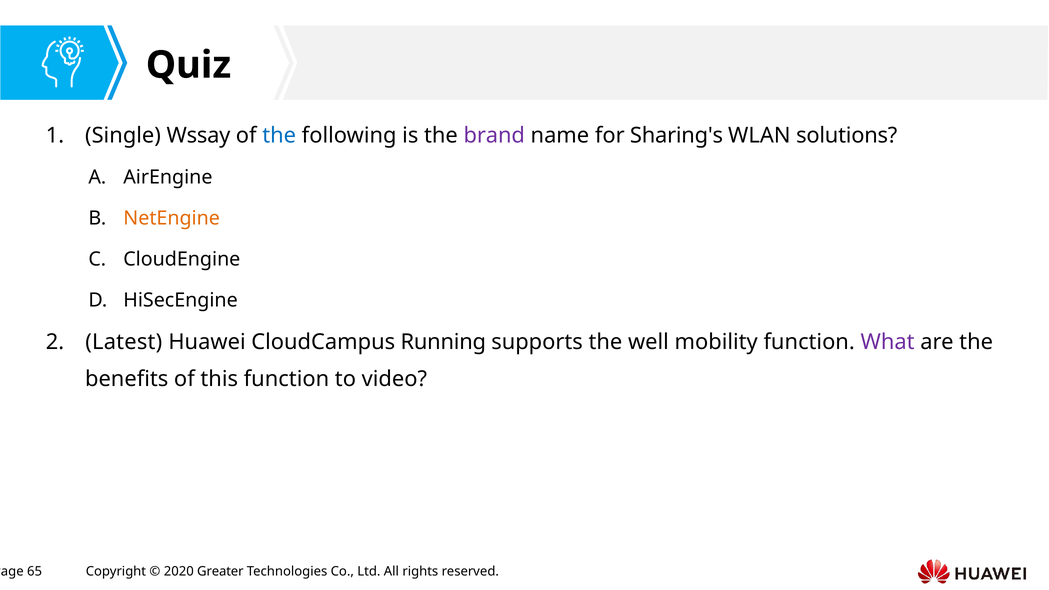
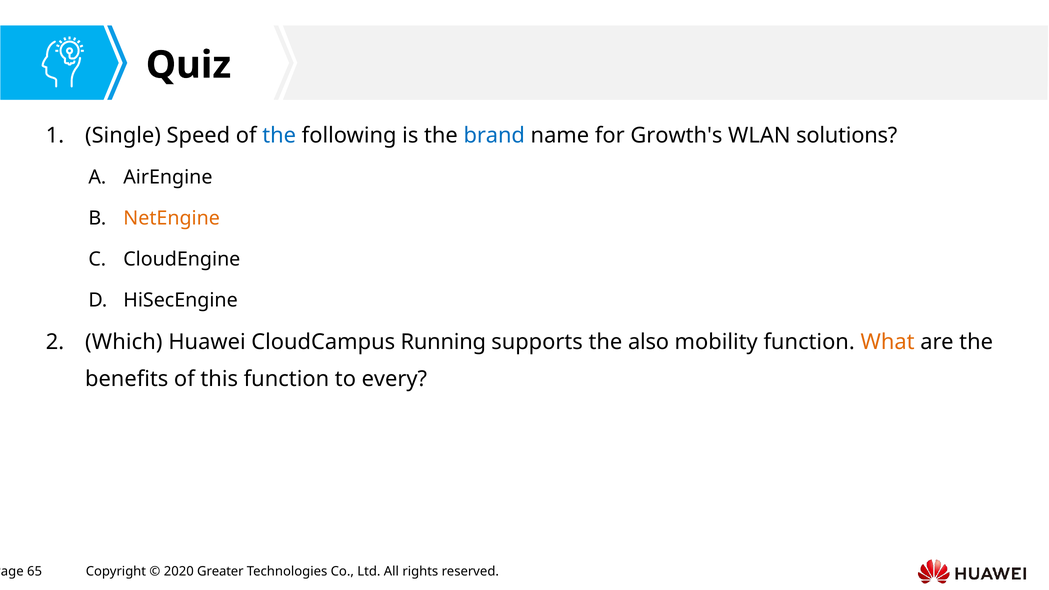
Wssay: Wssay -> Speed
brand colour: purple -> blue
Sharing's: Sharing's -> Growth's
Latest: Latest -> Which
well: well -> also
What colour: purple -> orange
video: video -> every
